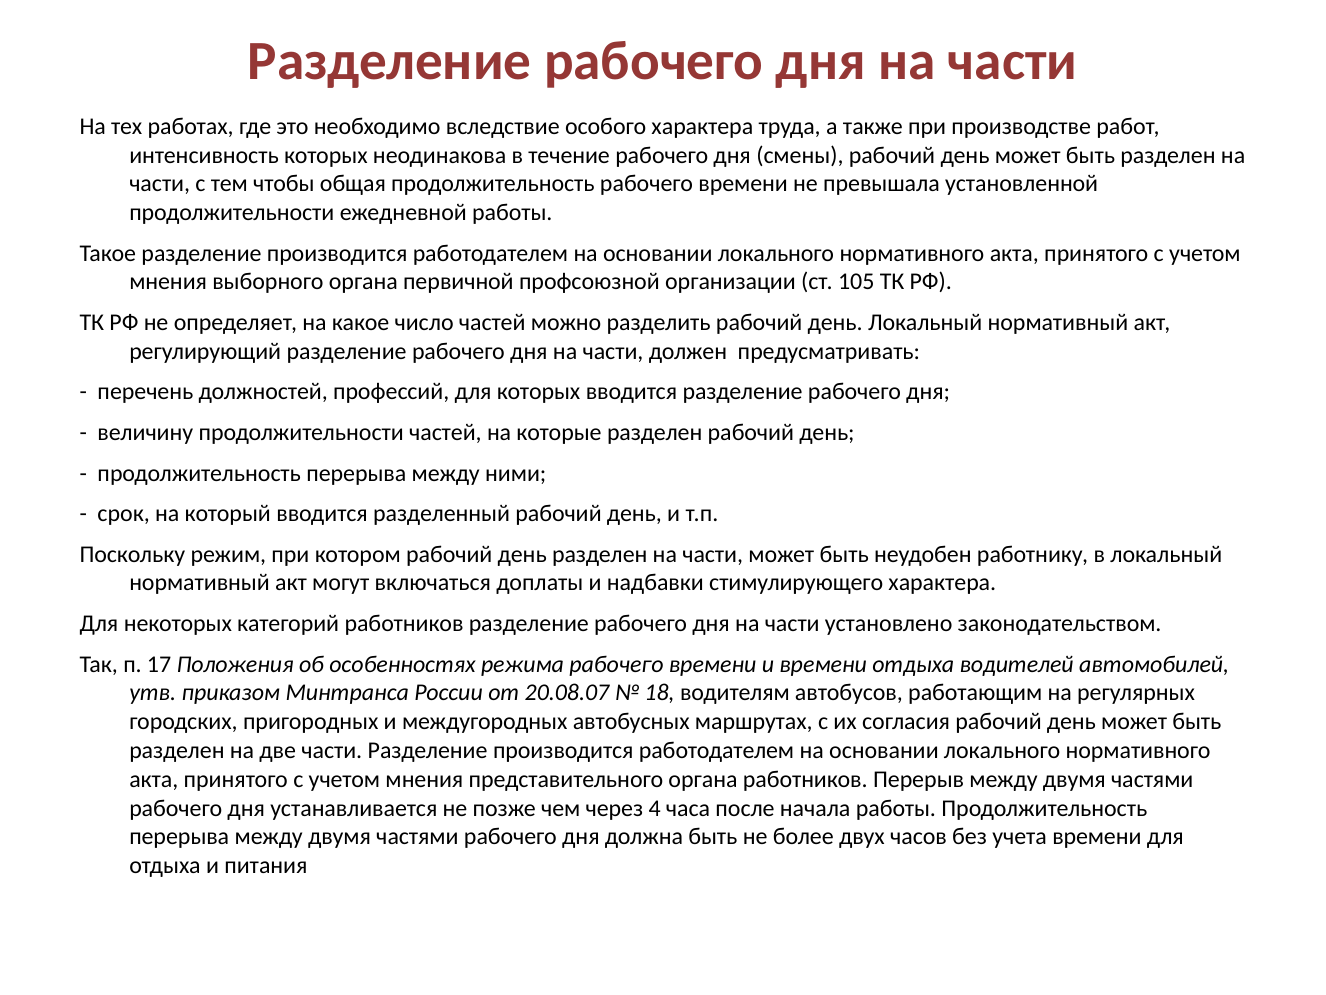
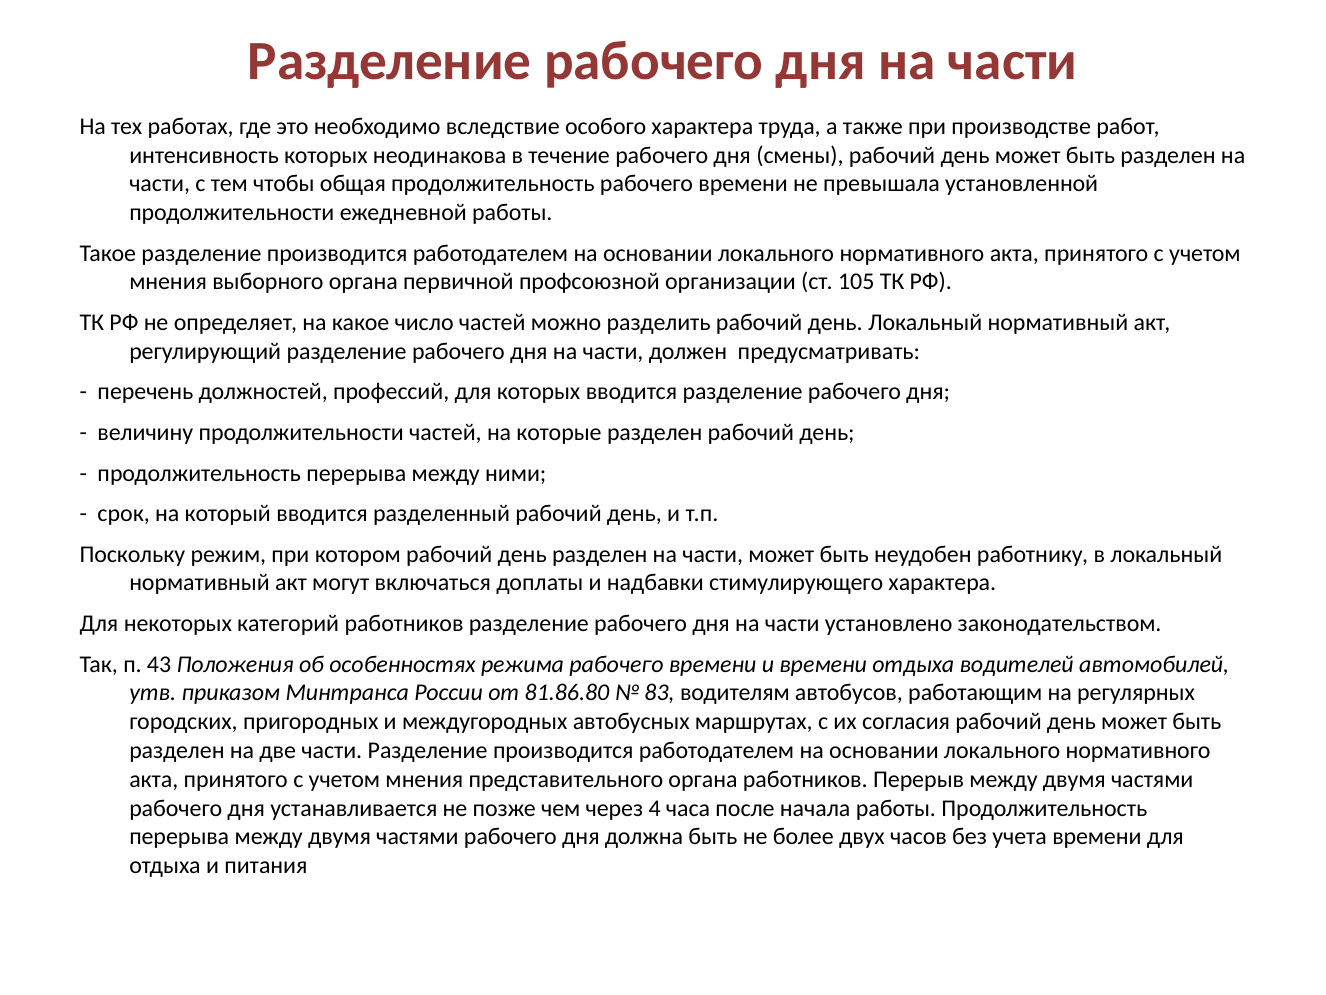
17: 17 -> 43
20.08.07: 20.08.07 -> 81.86.80
18: 18 -> 83
